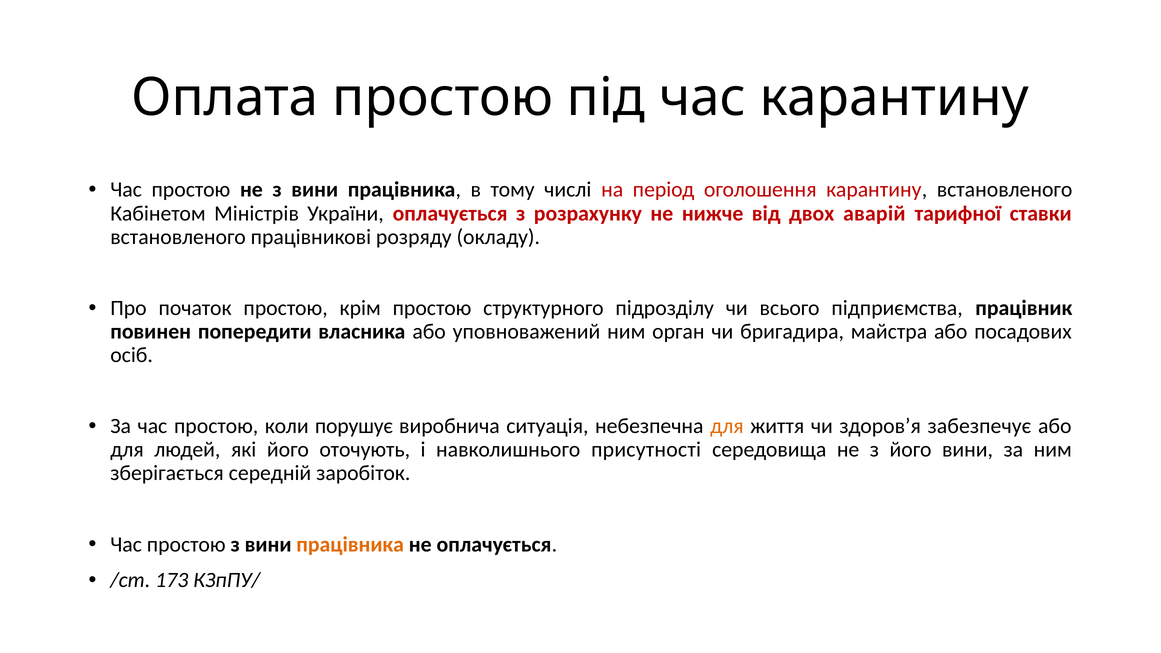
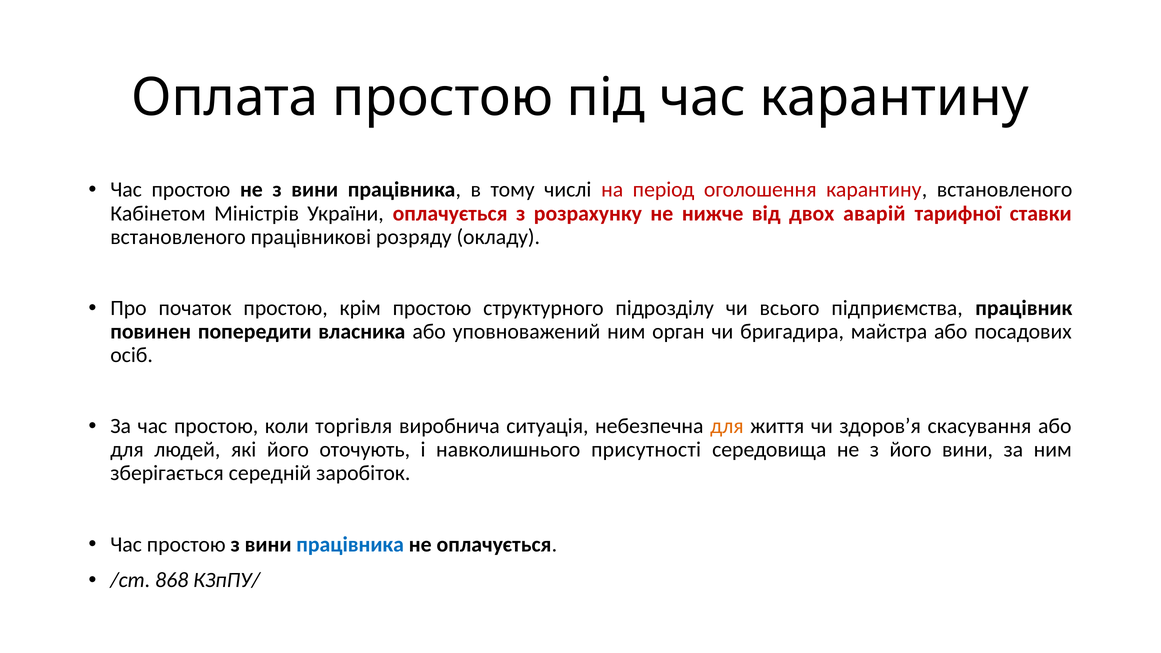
порушує: порушує -> торгівля
забезпечує: забезпечує -> скасування
працівника at (350, 545) colour: orange -> blue
173: 173 -> 868
